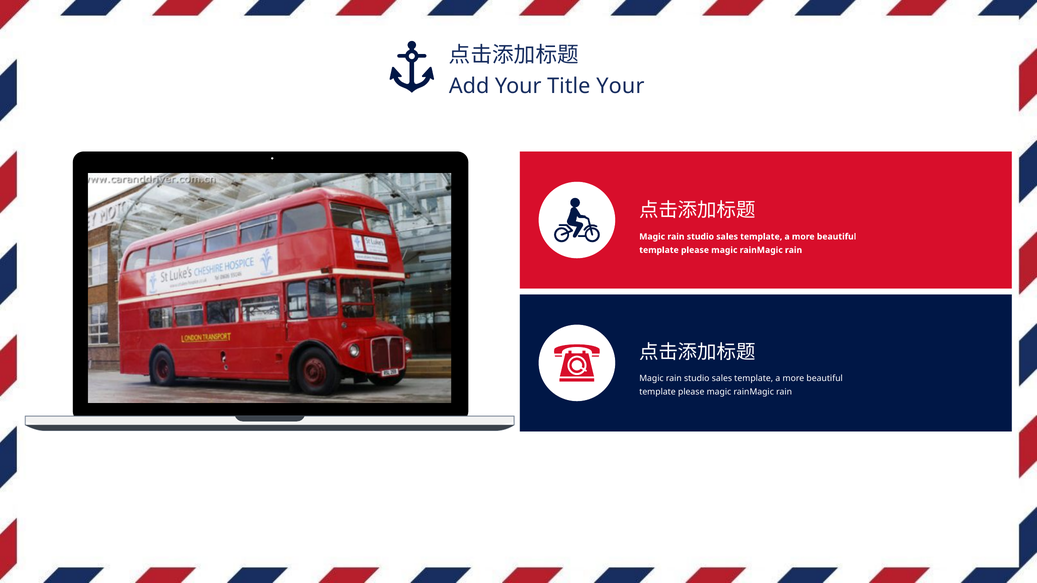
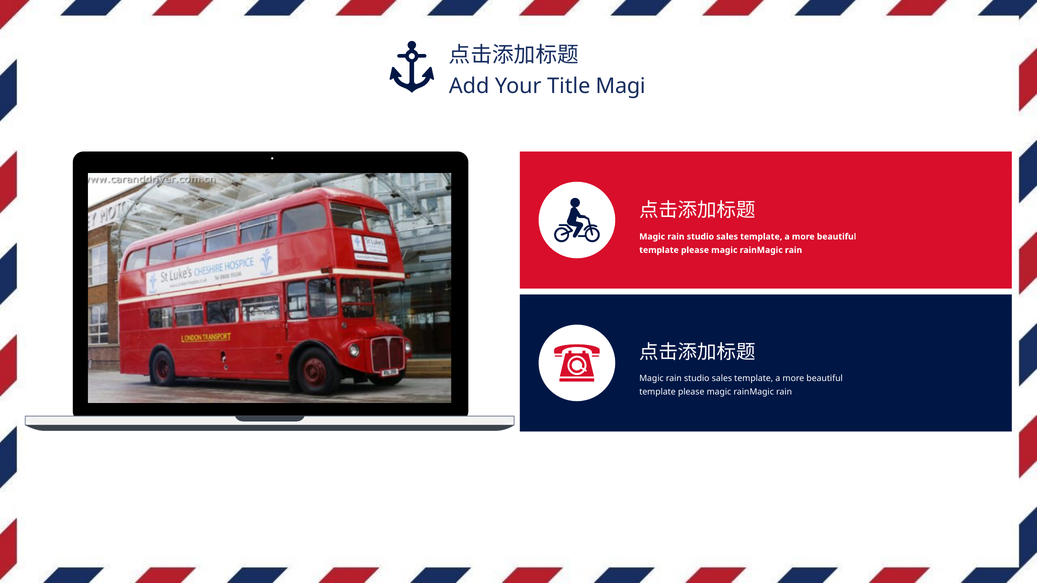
Title Your: Your -> Magi
